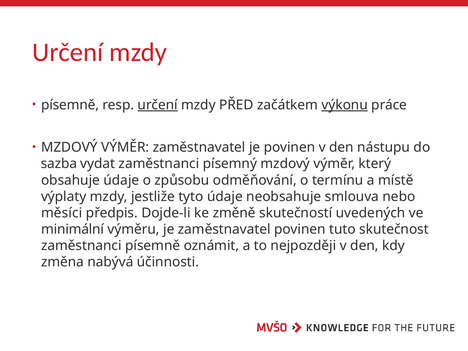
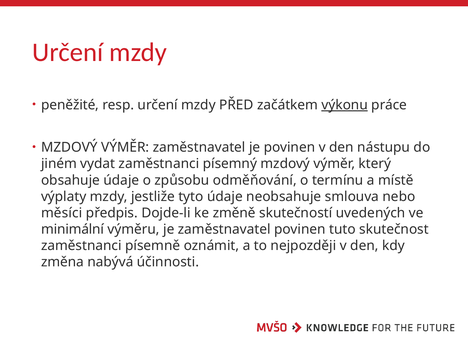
písemně at (70, 105): písemně -> peněžité
určení at (158, 105) underline: present -> none
sazba: sazba -> jiném
